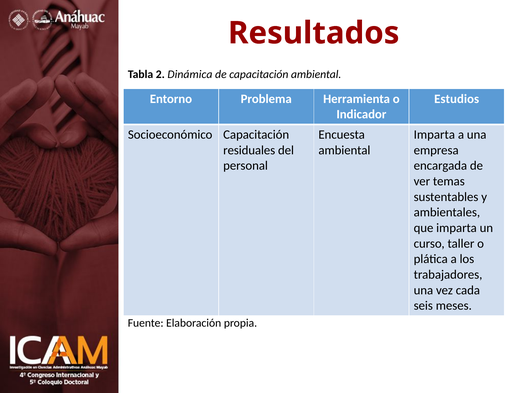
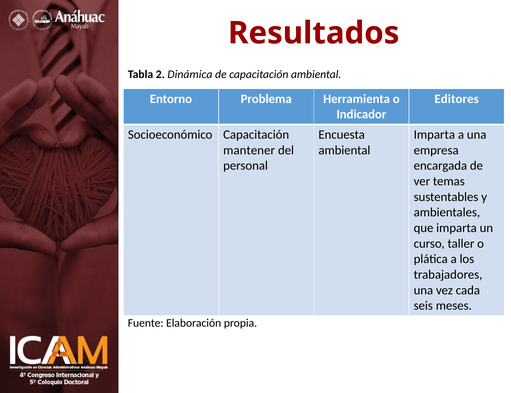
Estudios: Estudios -> Editores
residuales: residuales -> mantener
